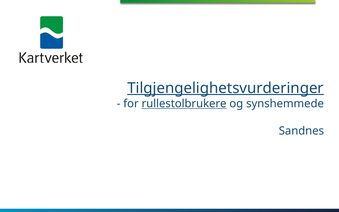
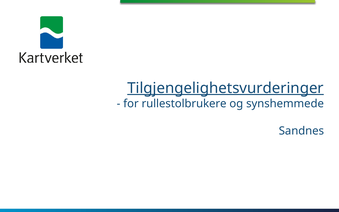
rullestolbrukere underline: present -> none
